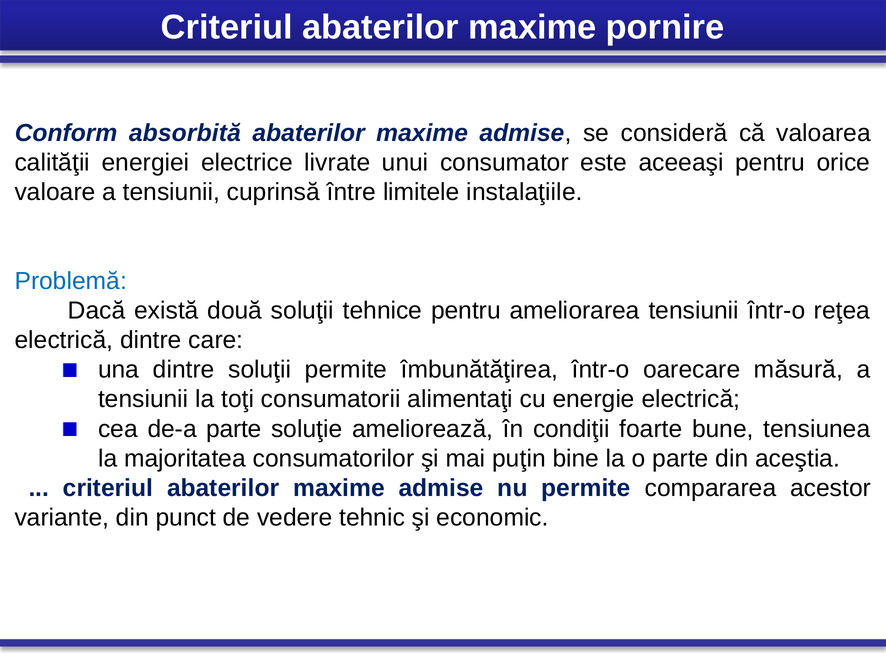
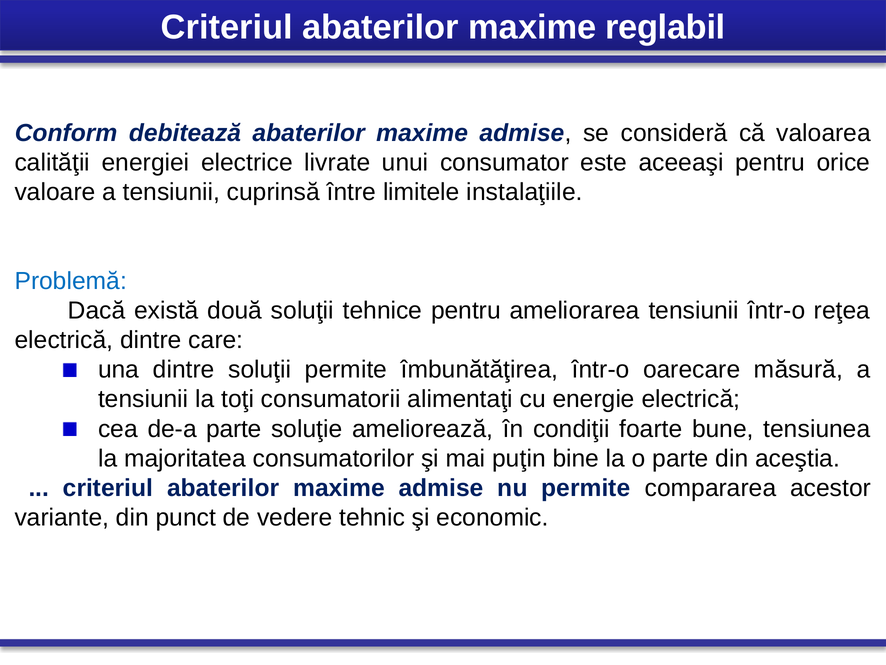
pornire: pornire -> reglabil
absorbită: absorbită -> debitează
